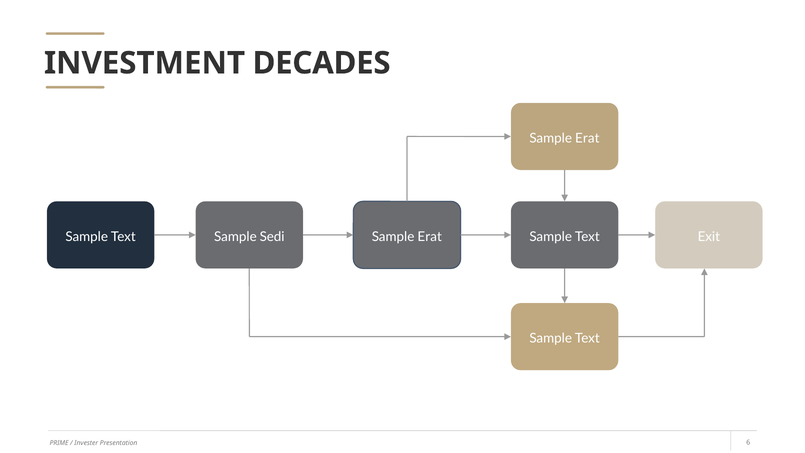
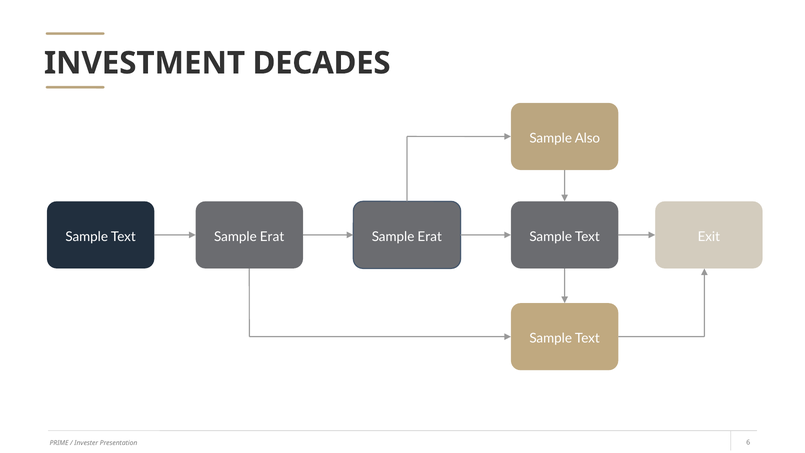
Erat at (587, 138): Erat -> Also
Text Sample Sedi: Sedi -> Erat
